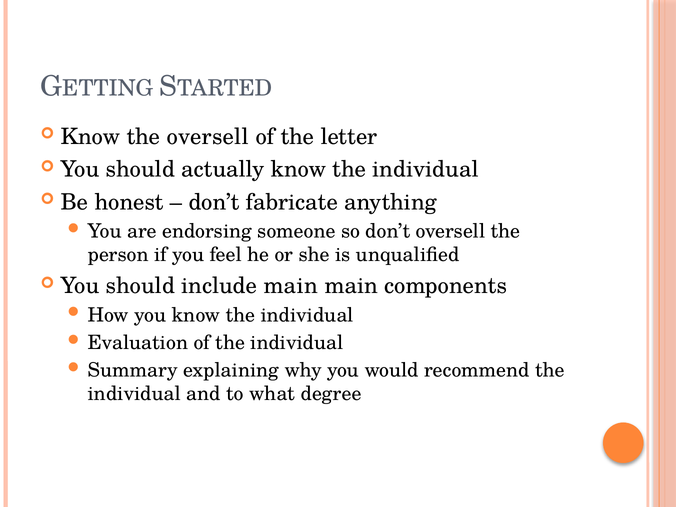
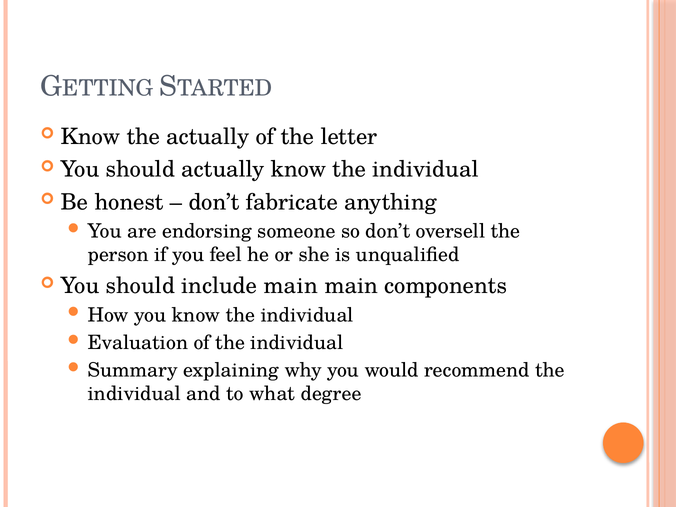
the oversell: oversell -> actually
